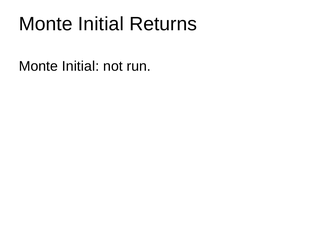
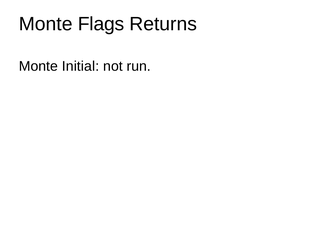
Initial at (101, 24): Initial -> Flags
